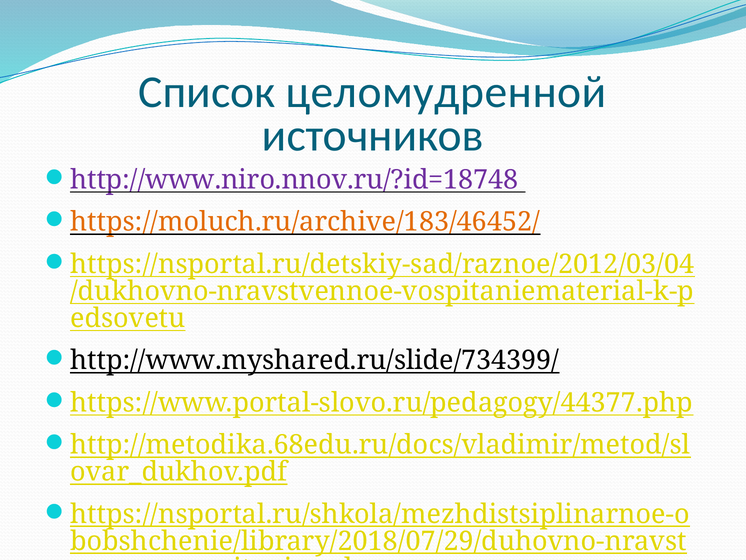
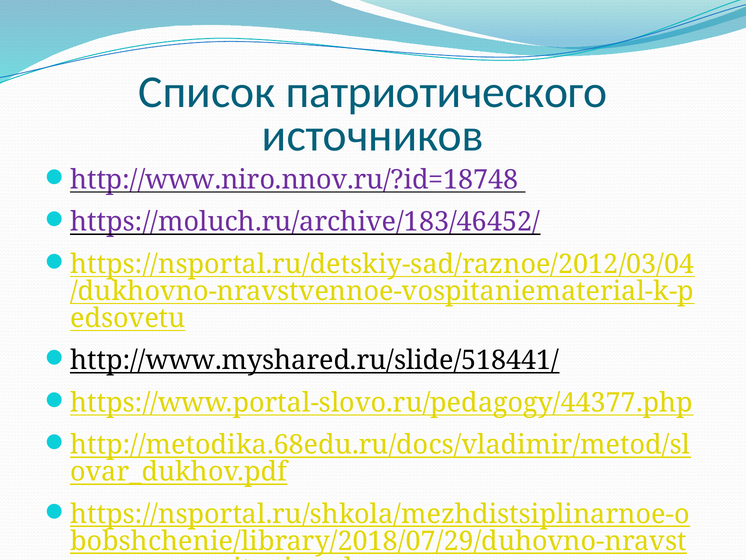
целомудренной: целомудренной -> патриотического
https://moluch.ru/archive/183/46452/ colour: orange -> purple
http://www.myshared.ru/slide/734399/: http://www.myshared.ru/slide/734399/ -> http://www.myshared.ru/slide/518441/
